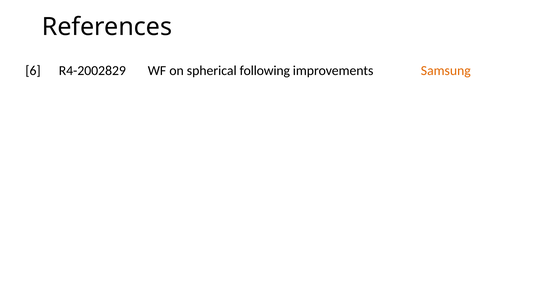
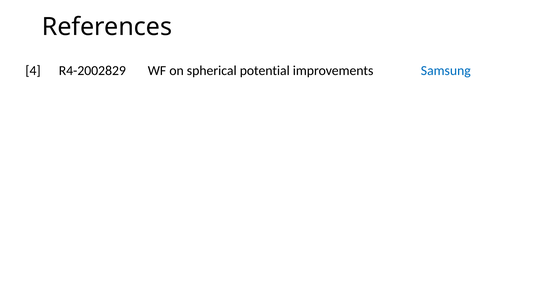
6: 6 -> 4
following: following -> potential
Samsung colour: orange -> blue
